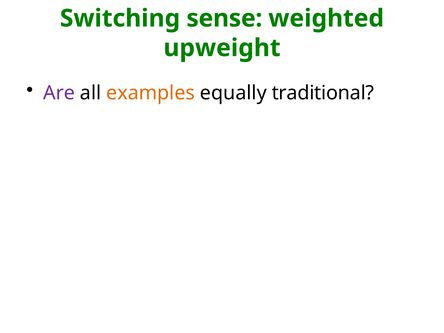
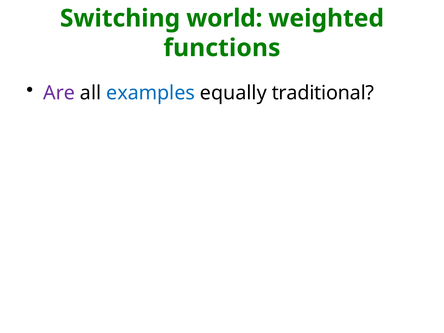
sense: sense -> world
upweight: upweight -> functions
examples colour: orange -> blue
